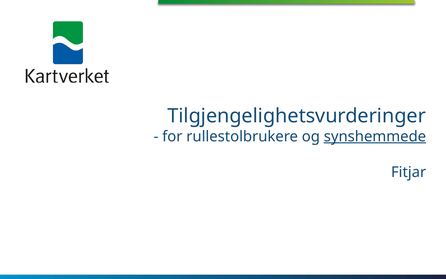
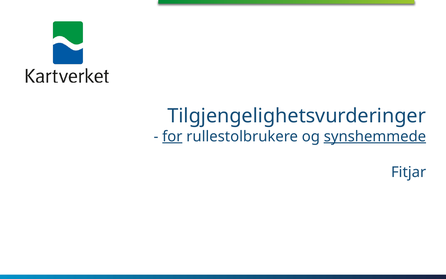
for underline: none -> present
